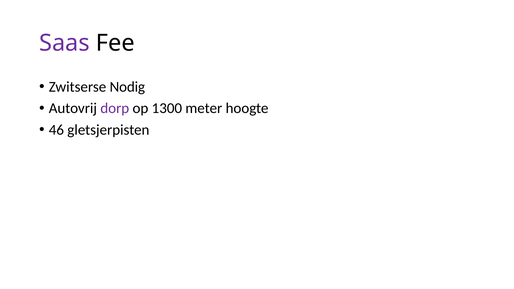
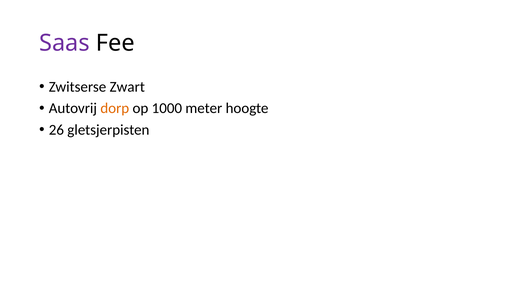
Nodig: Nodig -> Zwart
dorp colour: purple -> orange
1300: 1300 -> 1000
46: 46 -> 26
